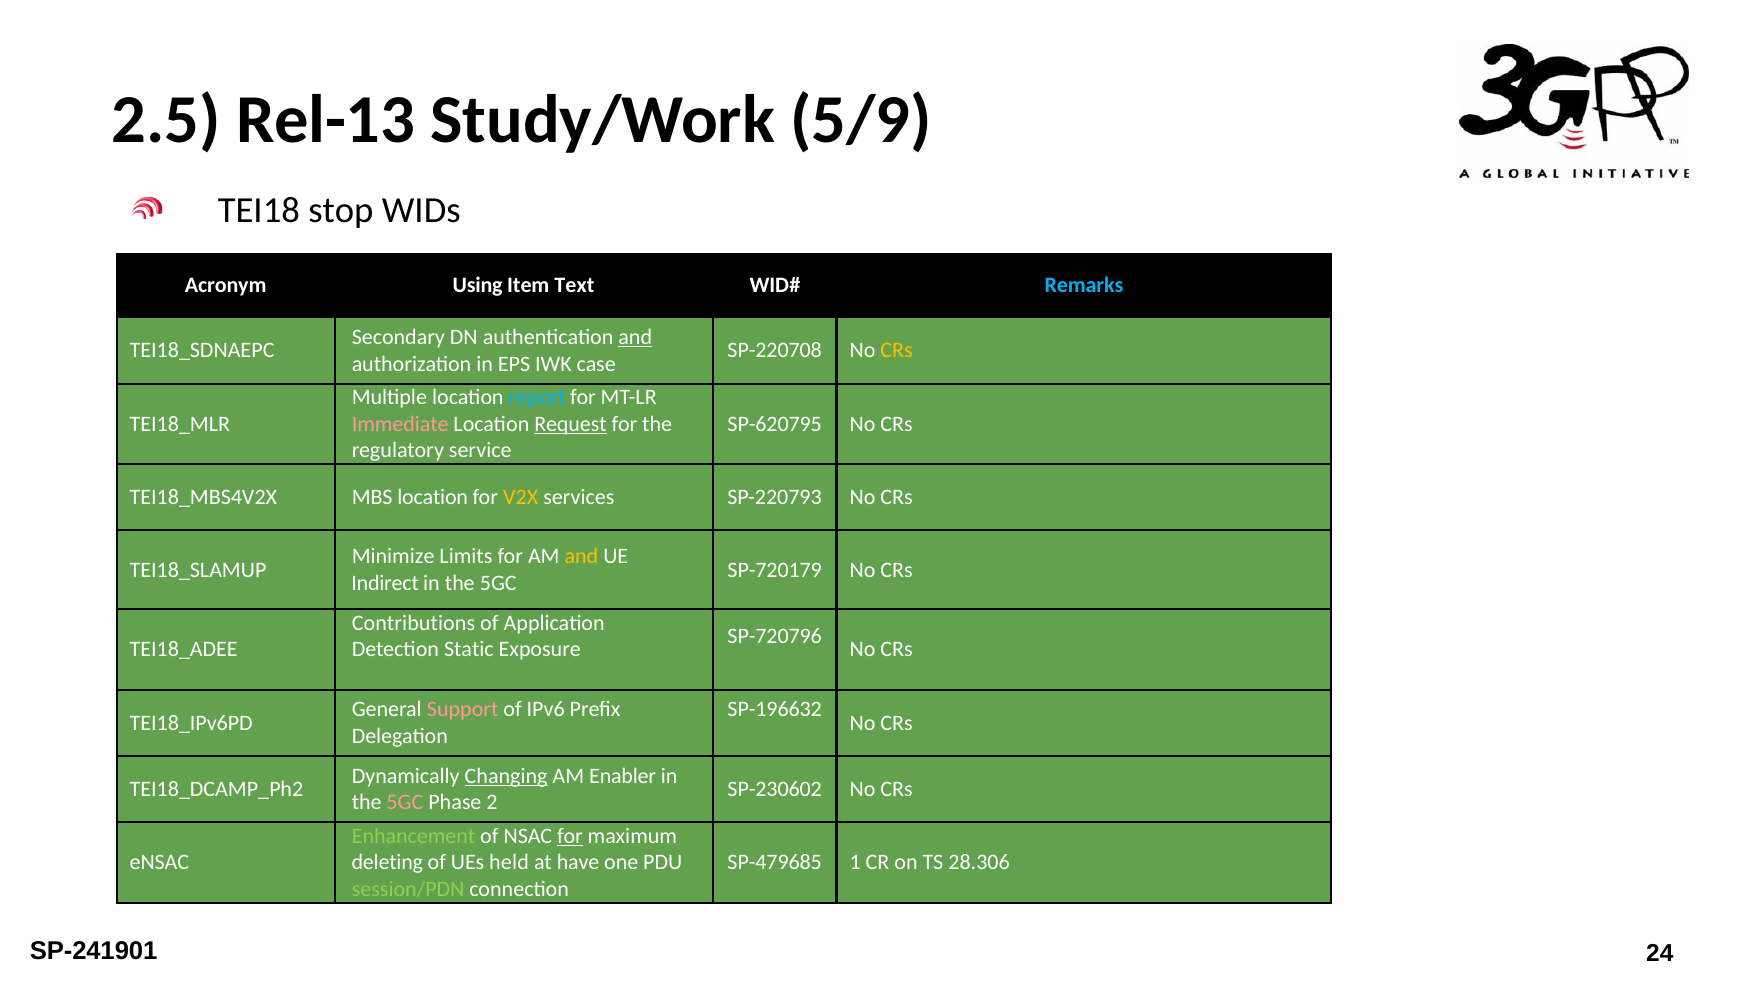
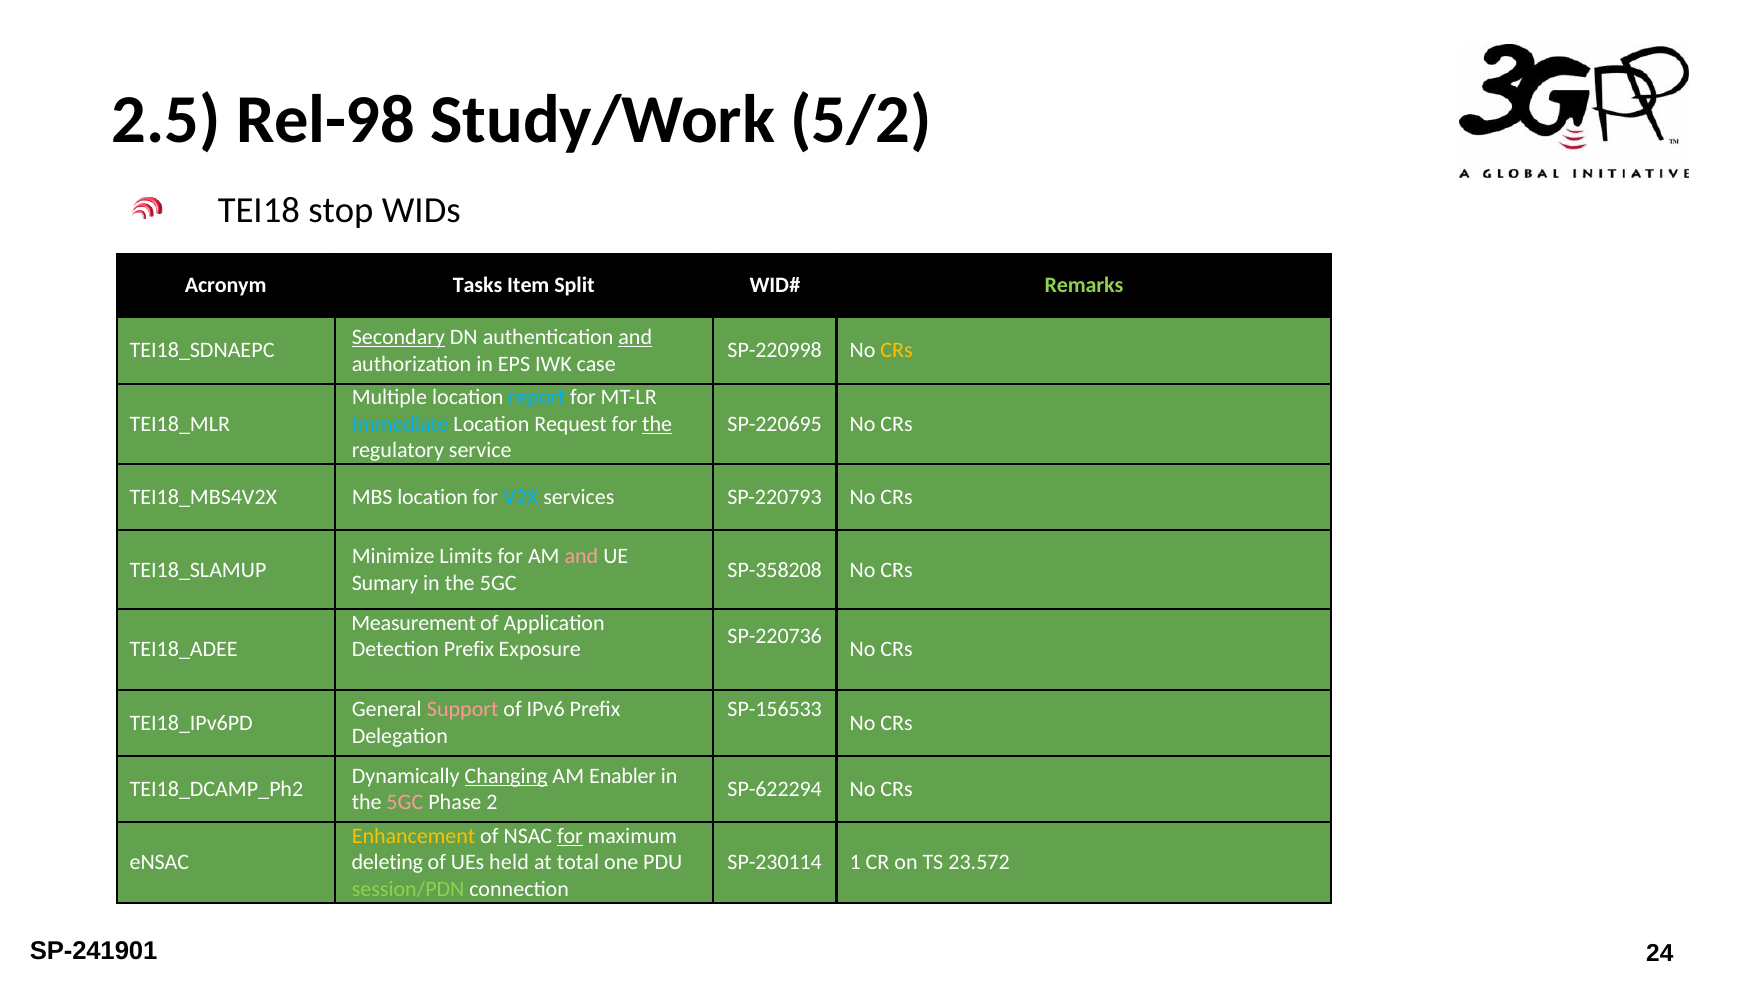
Rel-13: Rel-13 -> Rel-98
5/9: 5/9 -> 5/2
Using: Using -> Tasks
Text: Text -> Split
Remarks colour: light blue -> light green
Secondary underline: none -> present
SP-220708: SP-220708 -> SP-220998
Immediate colour: pink -> light blue
Request underline: present -> none
the at (657, 424) underline: none -> present
SP-620795: SP-620795 -> SP-220695
V2X colour: yellow -> light blue
and at (581, 557) colour: yellow -> pink
SP-720179: SP-720179 -> SP-358208
Indirect: Indirect -> Sumary
Contributions: Contributions -> Measurement
SP-720796: SP-720796 -> SP-220736
Detection Static: Static -> Prefix
SP-196632: SP-196632 -> SP-156533
SP-230602: SP-230602 -> SP-622294
Enhancement colour: light green -> yellow
have: have -> total
SP-479685: SP-479685 -> SP-230114
28.306: 28.306 -> 23.572
